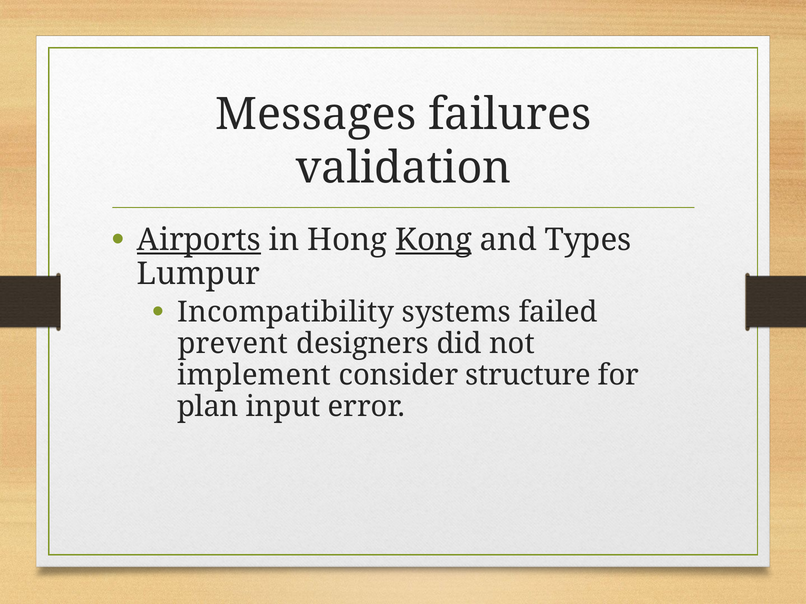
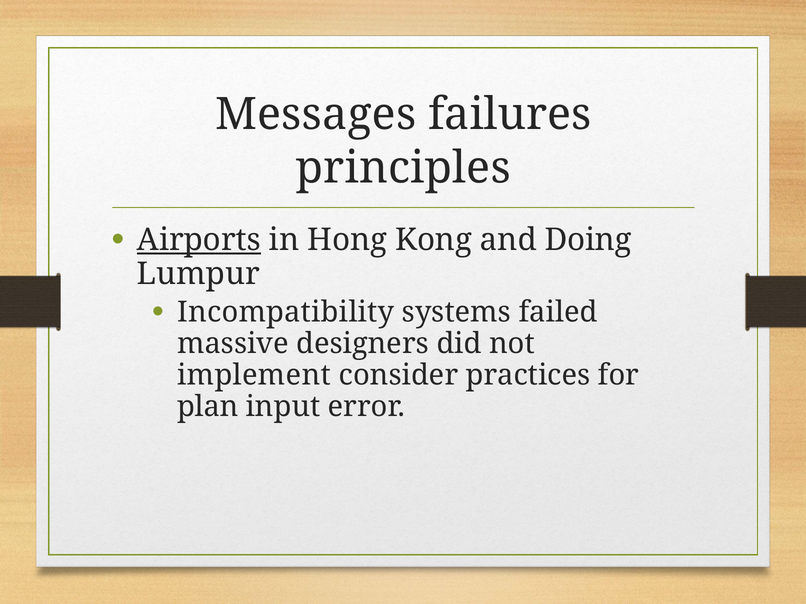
validation: validation -> principles
Kong underline: present -> none
Types: Types -> Doing
prevent: prevent -> massive
structure: structure -> practices
